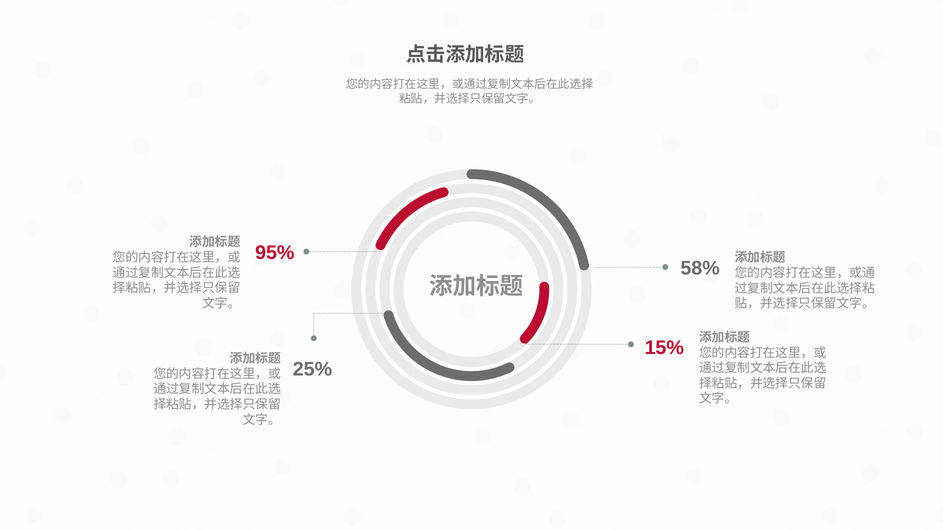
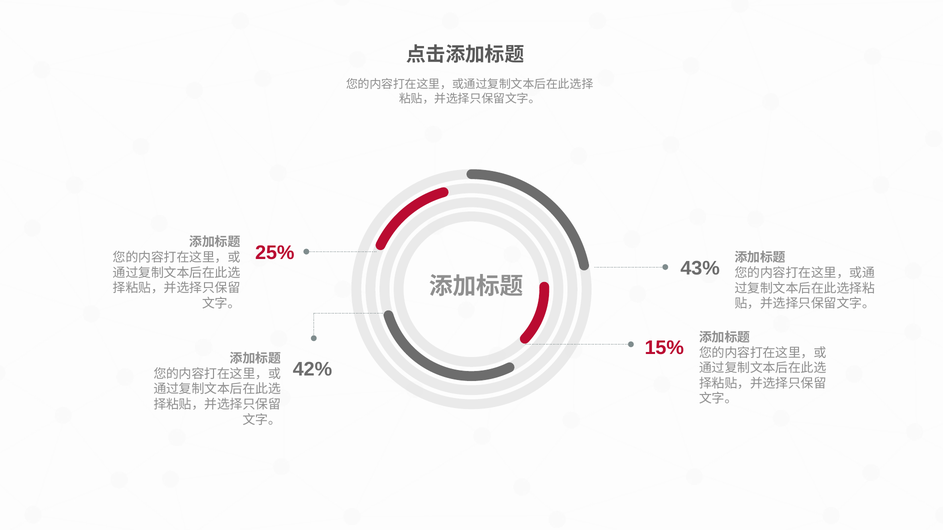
95%: 95% -> 25%
58%: 58% -> 43%
25%: 25% -> 42%
